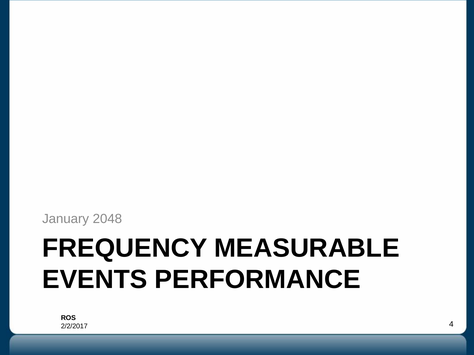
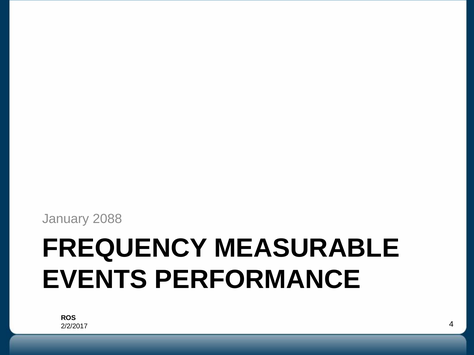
2048: 2048 -> 2088
